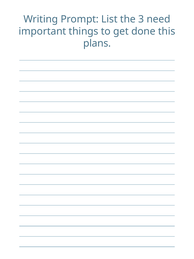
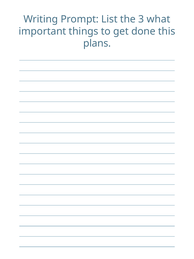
need: need -> what
